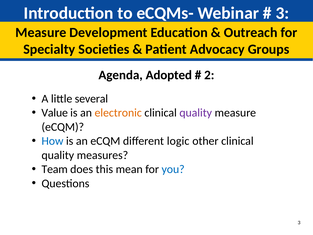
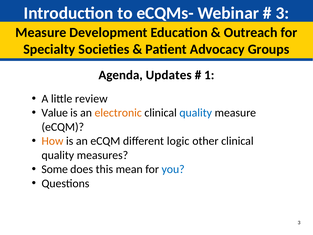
Adopted: Adopted -> Updates
2: 2 -> 1
several: several -> review
quality at (196, 113) colour: purple -> blue
How colour: blue -> orange
Team: Team -> Some
